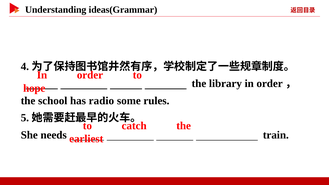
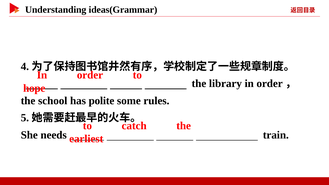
radio: radio -> polite
